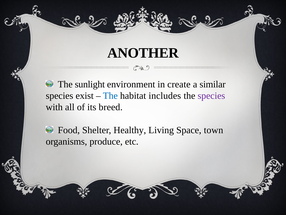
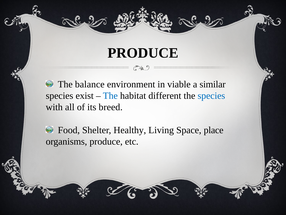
ANOTHER at (143, 53): ANOTHER -> PRODUCE
sunlight: sunlight -> balance
create: create -> viable
includes: includes -> different
species at (211, 96) colour: purple -> blue
town: town -> place
